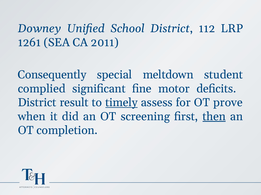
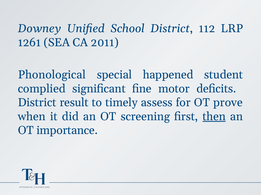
Consequently: Consequently -> Phonological
meltdown: meltdown -> happened
timely underline: present -> none
completion: completion -> importance
